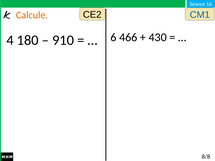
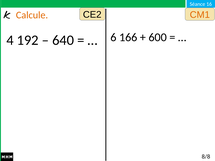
CM1 colour: blue -> orange
466: 466 -> 166
430: 430 -> 600
180: 180 -> 192
910: 910 -> 640
